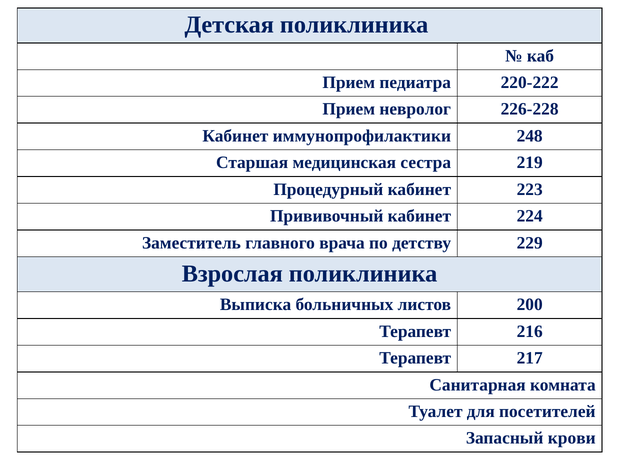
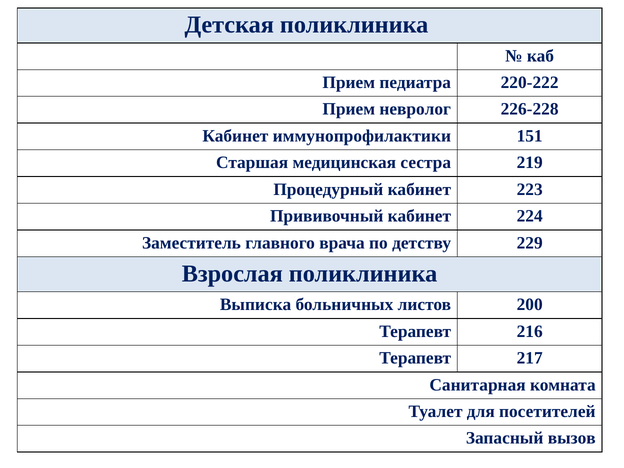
248: 248 -> 151
крови: крови -> вызов
